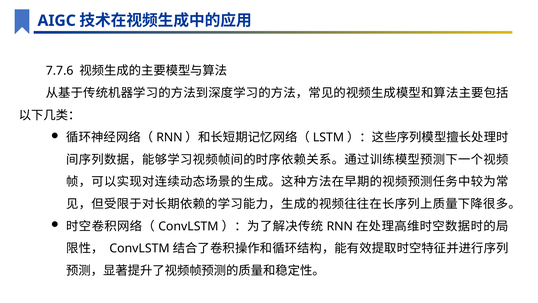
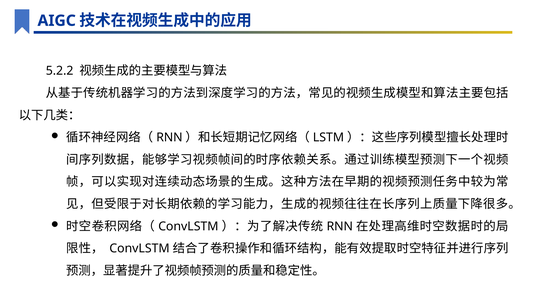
7.7.6: 7.7.6 -> 5.2.2
